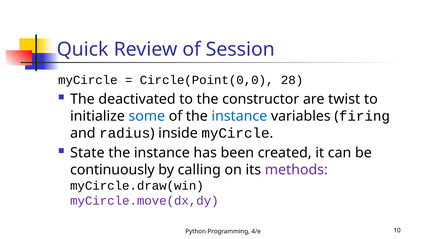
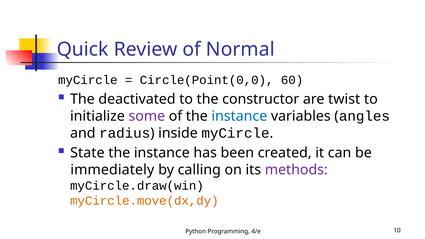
Session: Session -> Normal
28: 28 -> 60
some colour: blue -> purple
firing: firing -> angles
continuously: continuously -> immediately
myCircle.move(dx,dy colour: purple -> orange
